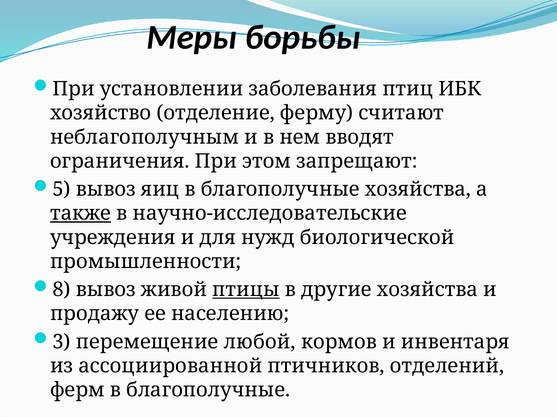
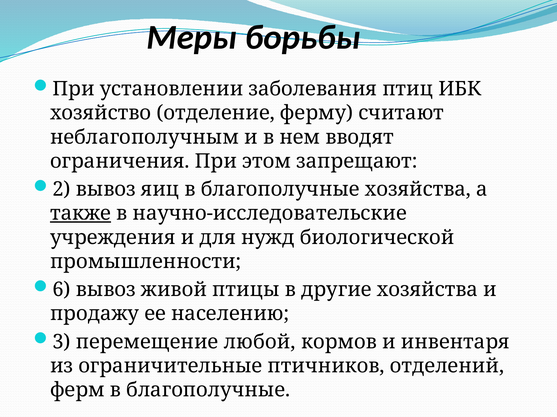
5: 5 -> 2
8: 8 -> 6
птицы underline: present -> none
ассоциированной: ассоциированной -> ограничительные
